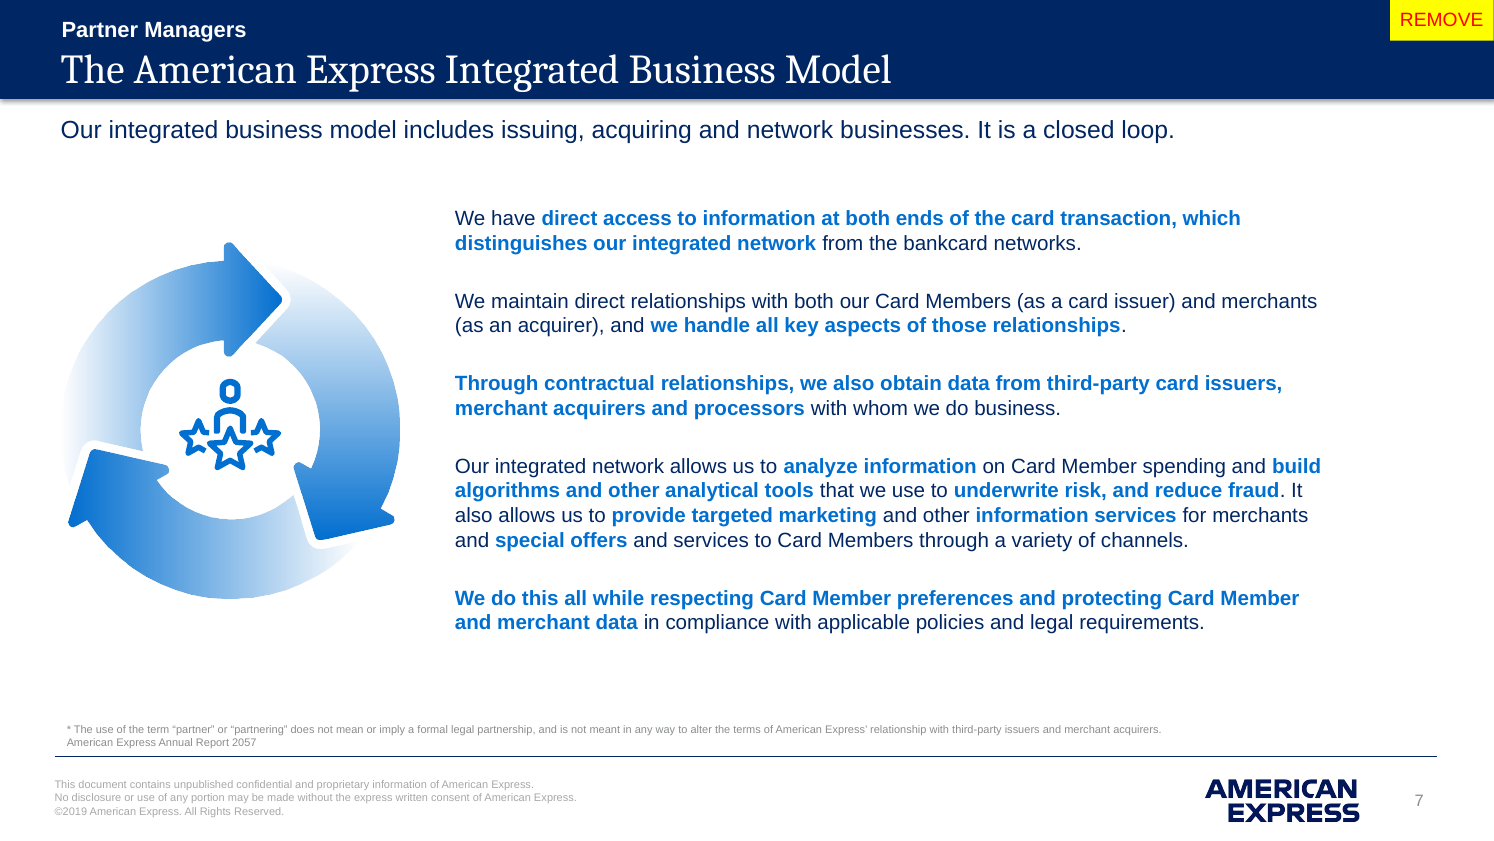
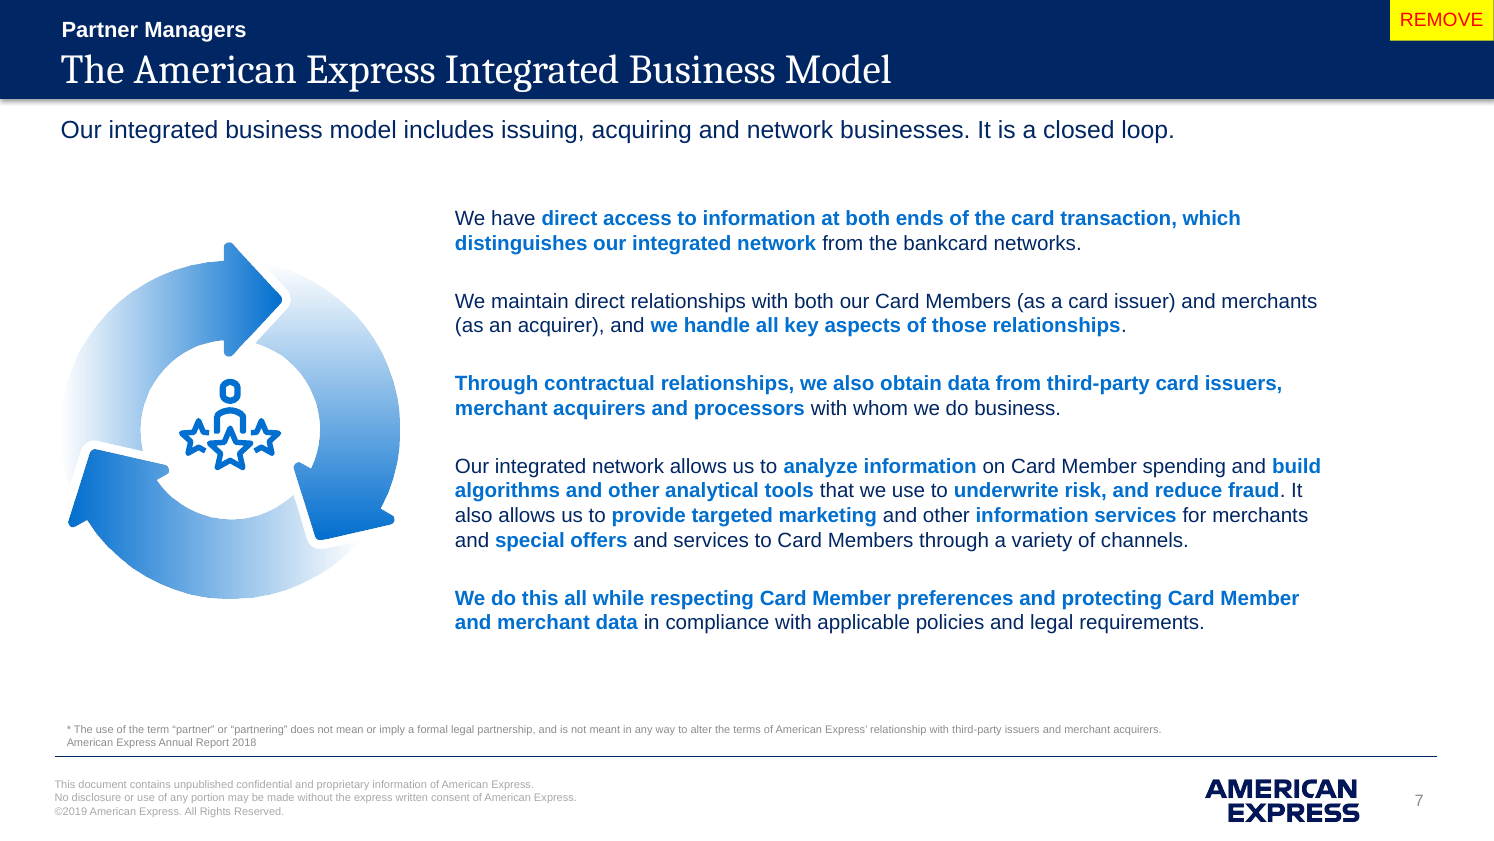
2057: 2057 -> 2018
